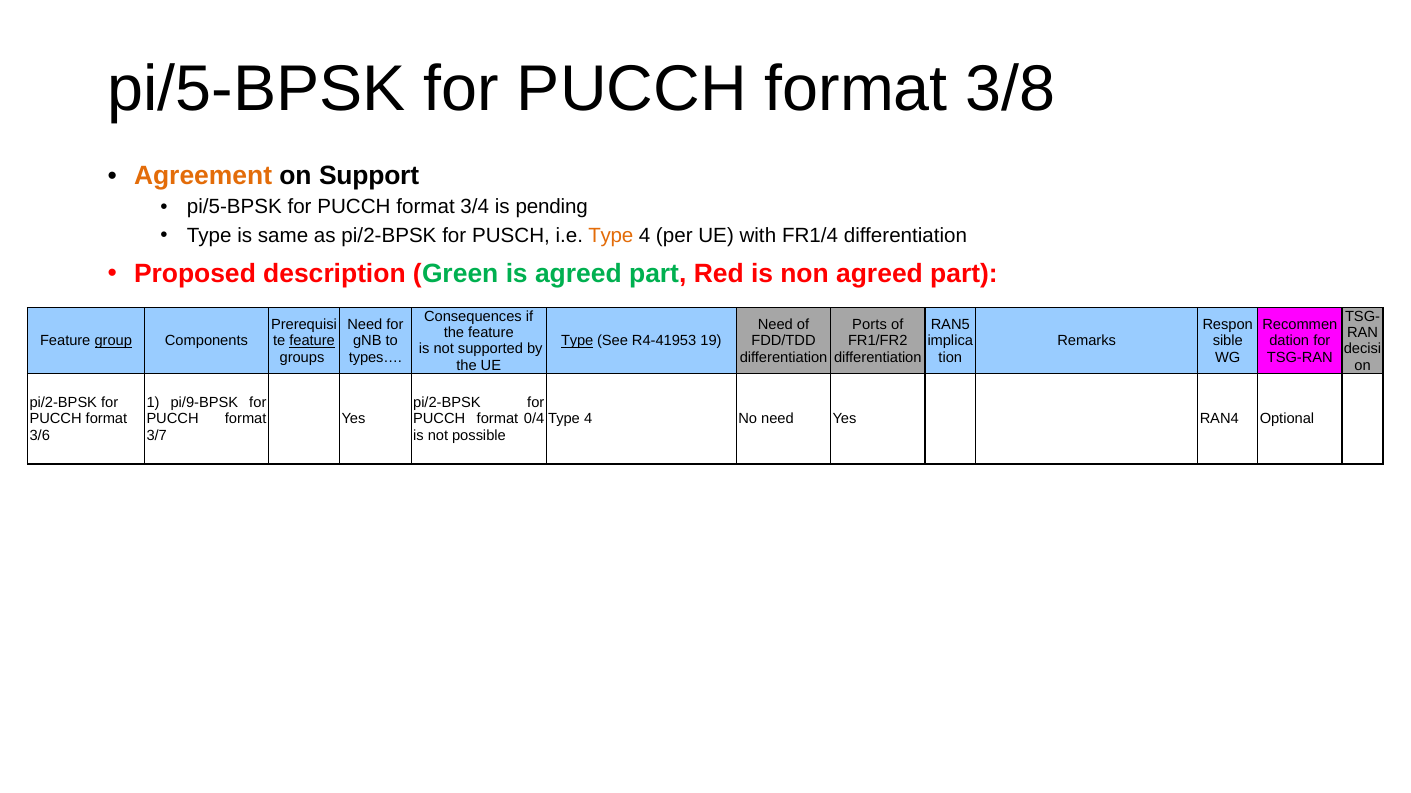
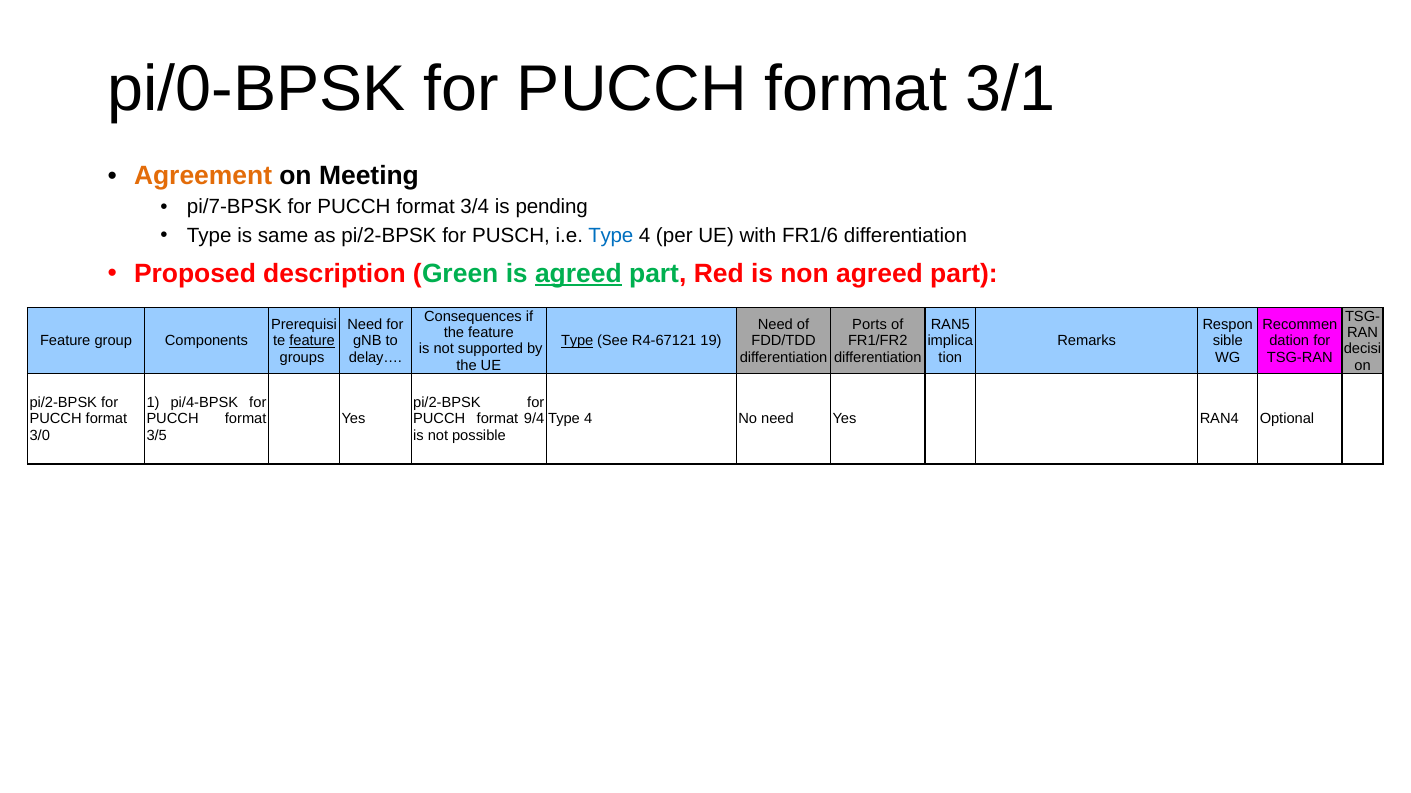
pi/5-BPSK at (257, 89): pi/5-BPSK -> pi/0-BPSK
3/8: 3/8 -> 3/1
Support: Support -> Meeting
pi/5-BPSK at (234, 207): pi/5-BPSK -> pi/7-BPSK
Type at (611, 236) colour: orange -> blue
FR1/4: FR1/4 -> FR1/6
agreed at (578, 274) underline: none -> present
group underline: present -> none
R4-41953: R4-41953 -> R4-67121
types…: types… -> delay…
pi/9-BPSK: pi/9-BPSK -> pi/4-BPSK
0/4: 0/4 -> 9/4
3/6: 3/6 -> 3/0
3/7: 3/7 -> 3/5
